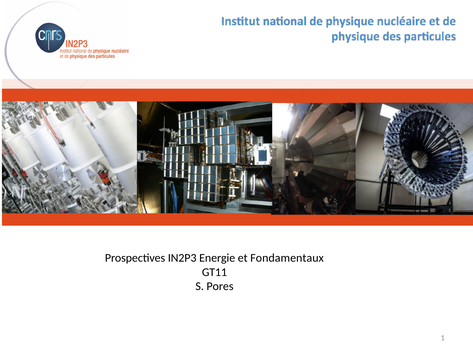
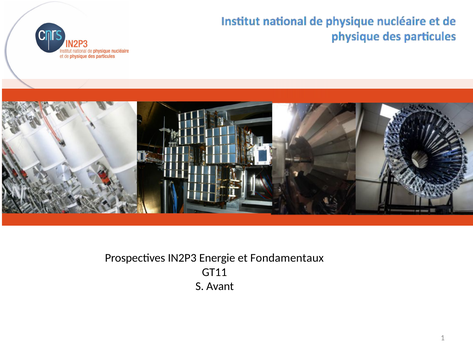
Pores: Pores -> Avant
